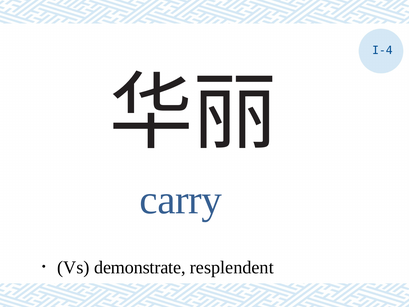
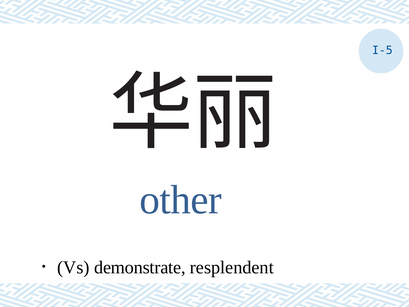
I-4: I-4 -> I-5
carry: carry -> other
